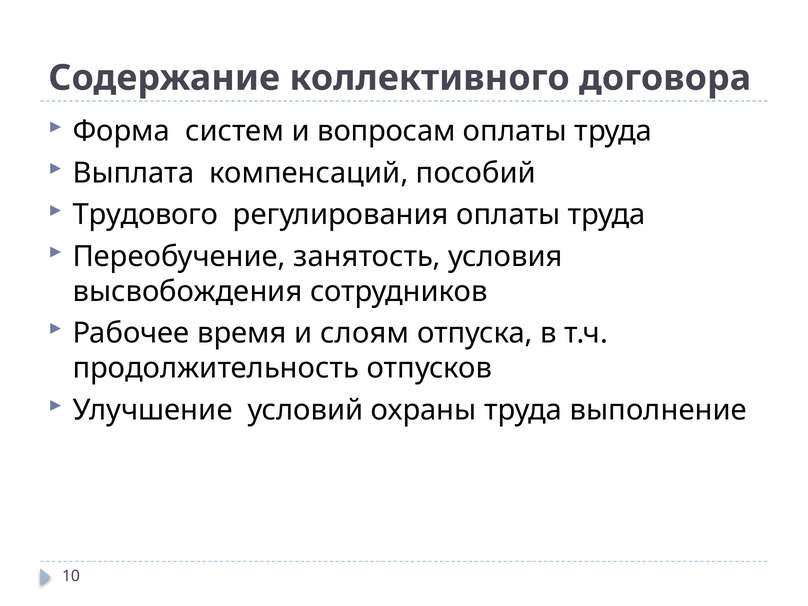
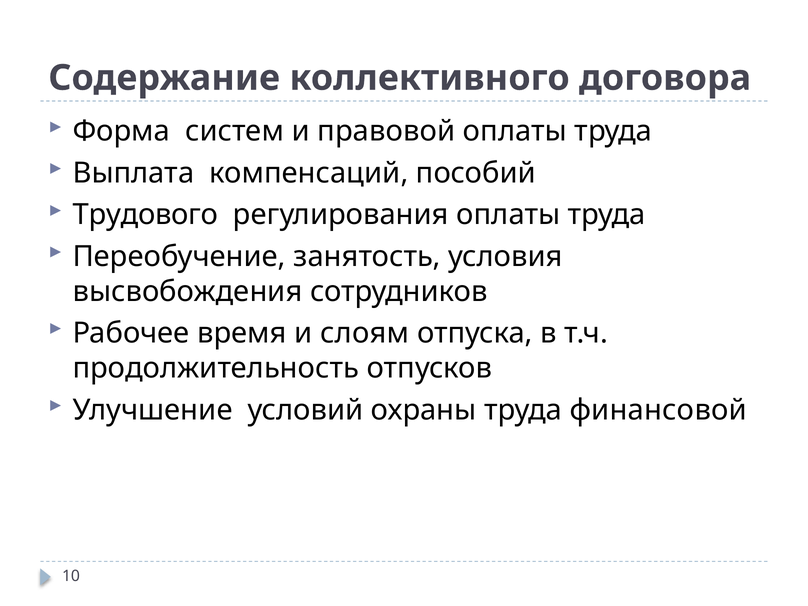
вопросам: вопросам -> правовой
выполнение: выполнение -> финансовой
